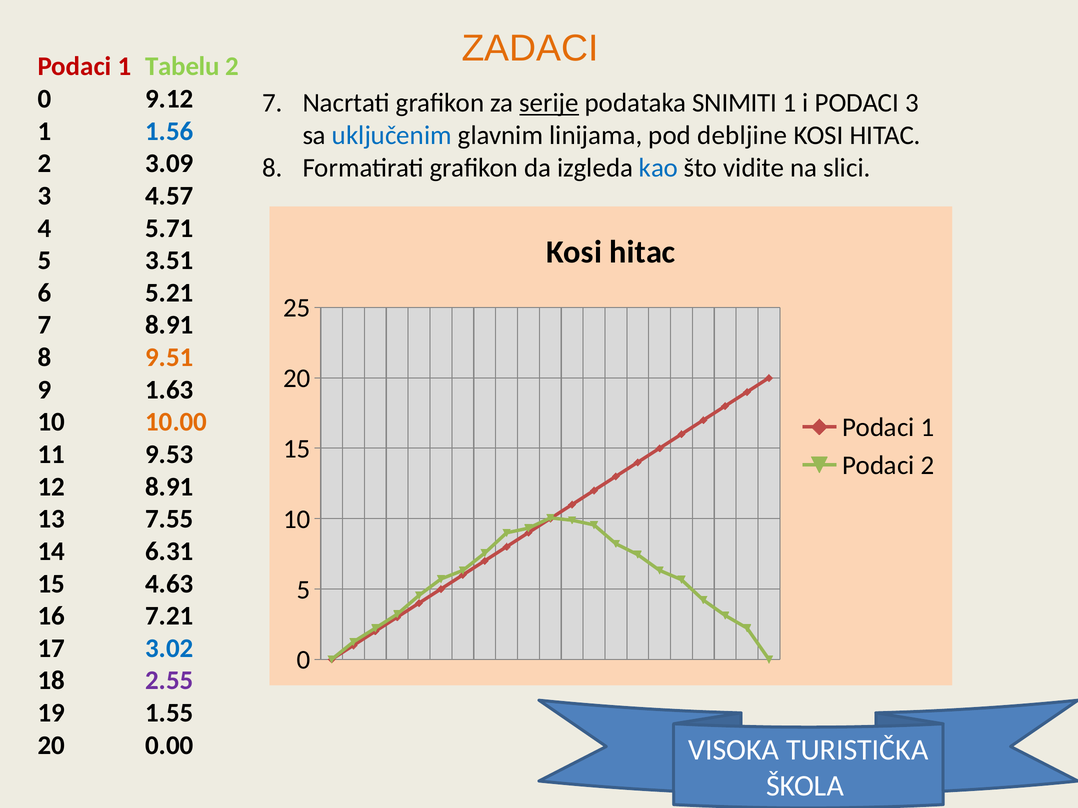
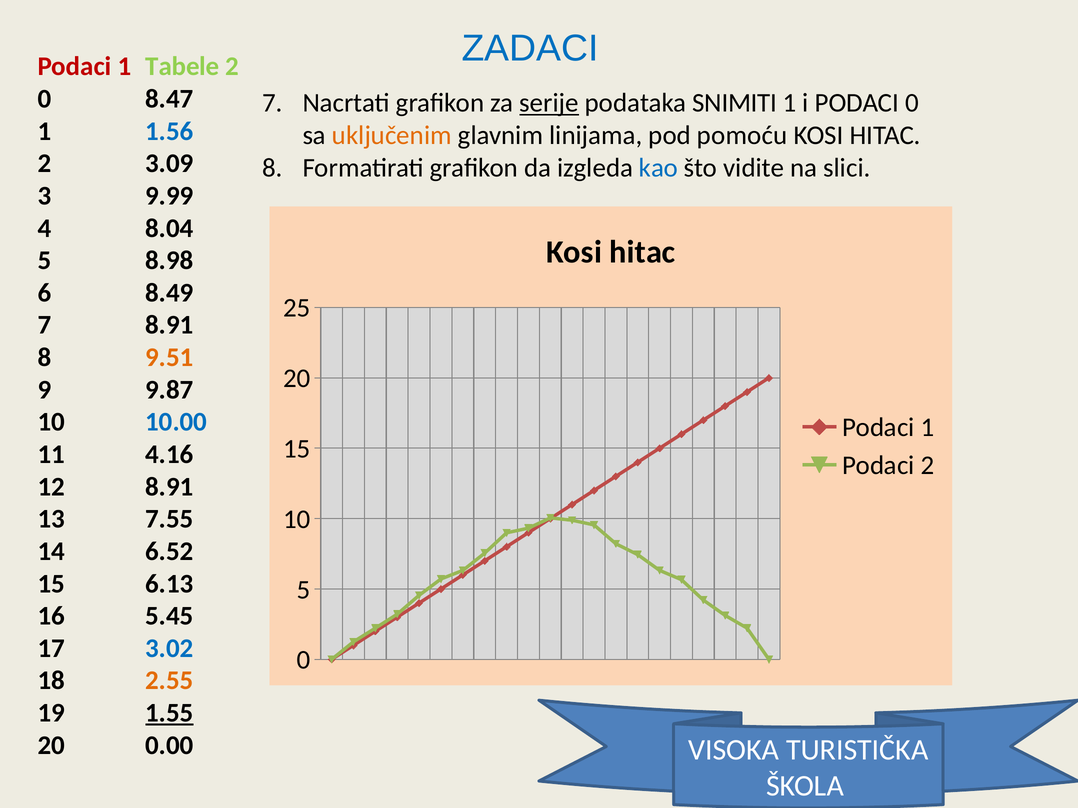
ZADACI colour: orange -> blue
Tabelu: Tabelu -> Tabele
9.12: 9.12 -> 8.47
PODACI 3: 3 -> 0
uključenim colour: blue -> orange
debljine: debljine -> pomoću
4.57: 4.57 -> 9.99
5.71: 5.71 -> 8.04
3.51: 3.51 -> 8.98
5.21: 5.21 -> 8.49
1.63: 1.63 -> 9.87
10.00 colour: orange -> blue
9.53: 9.53 -> 4.16
6.31: 6.31 -> 6.52
4.63: 4.63 -> 6.13
7.21: 7.21 -> 5.45
2.55 colour: purple -> orange
1.55 underline: none -> present
